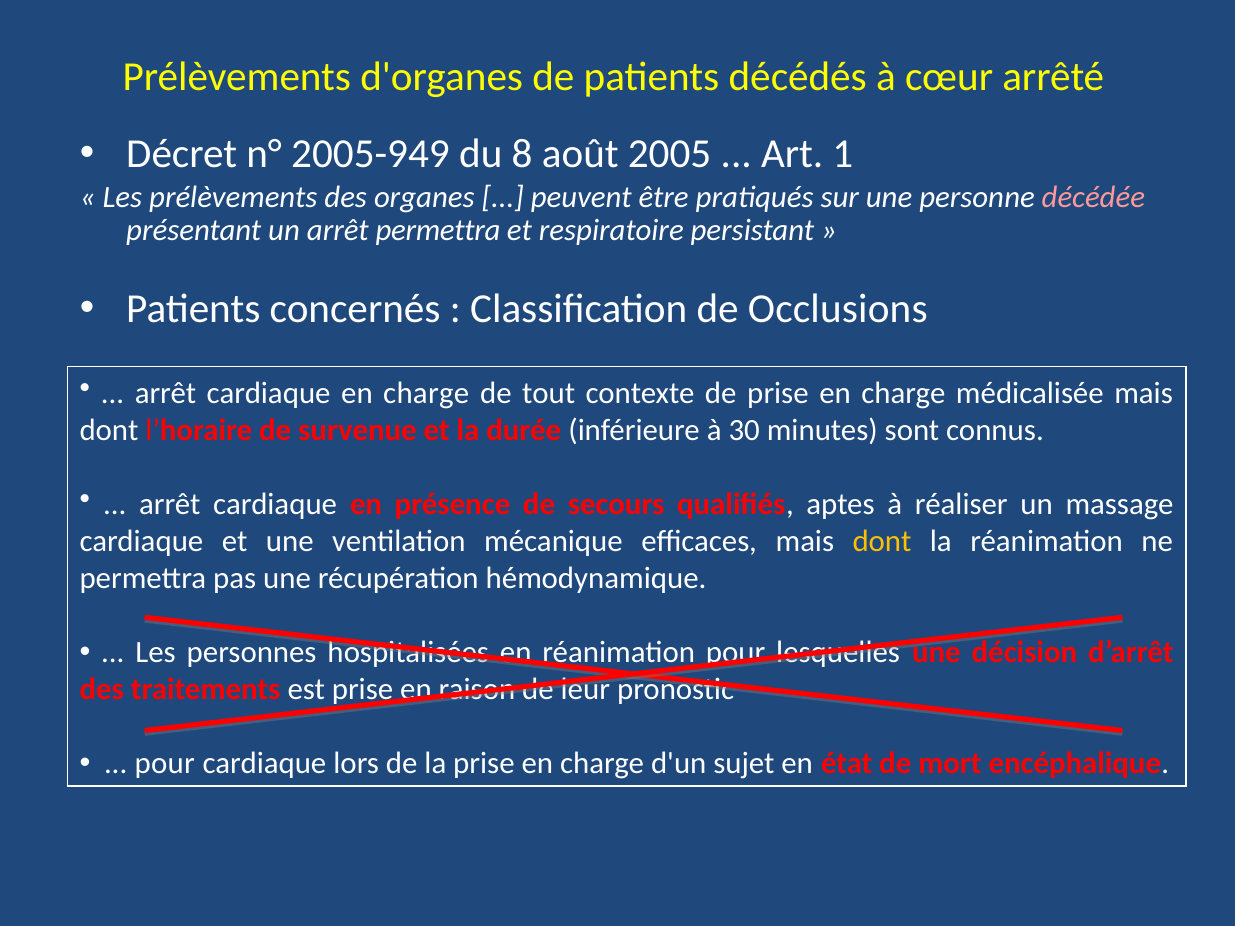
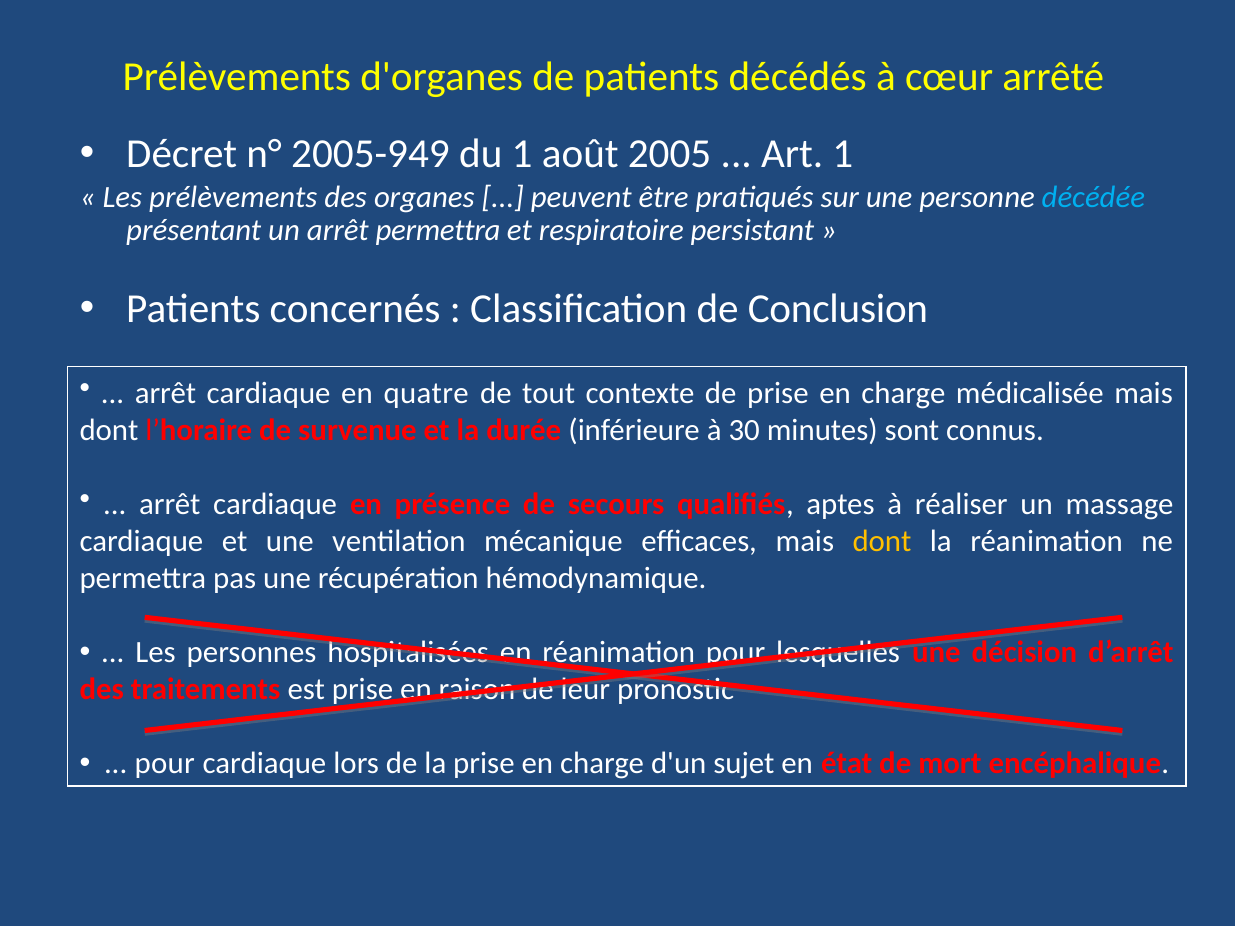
du 8: 8 -> 1
décédée colour: pink -> light blue
Occlusions: Occlusions -> Conclusion
cardiaque en charge: charge -> quatre
